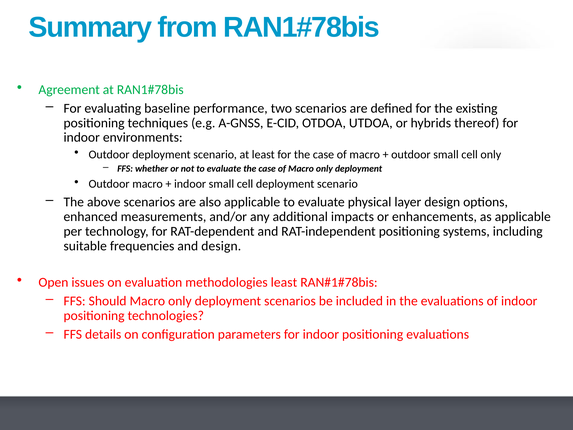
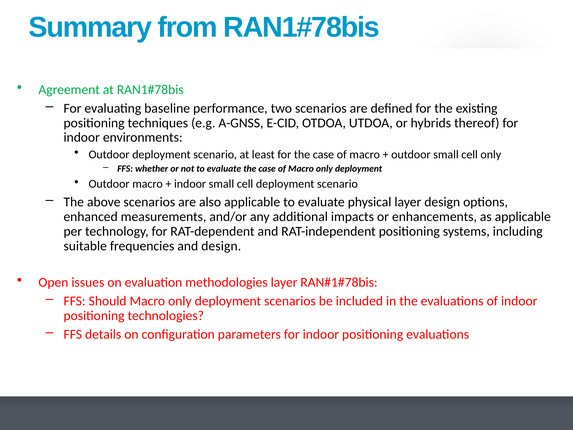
methodologies least: least -> layer
